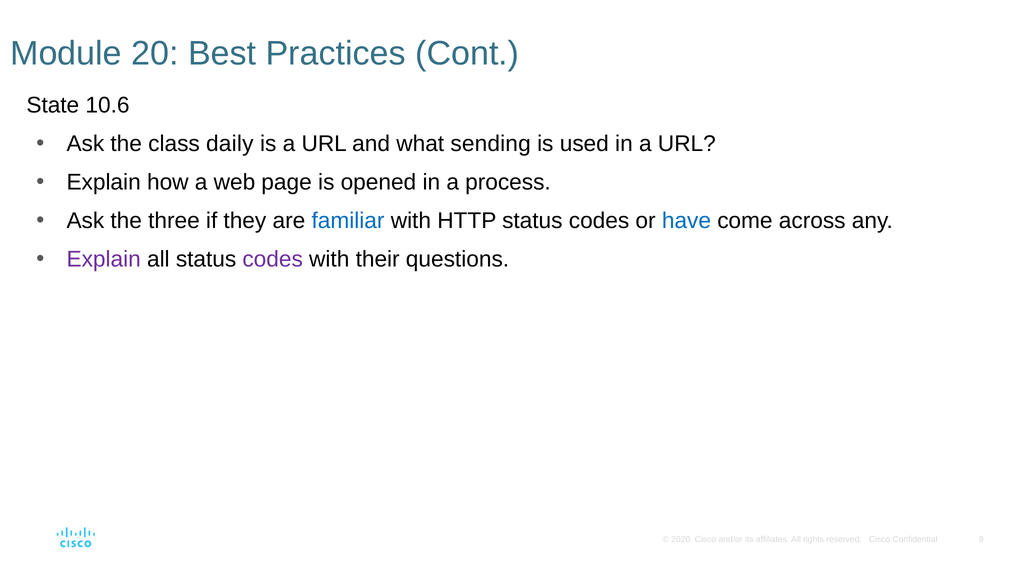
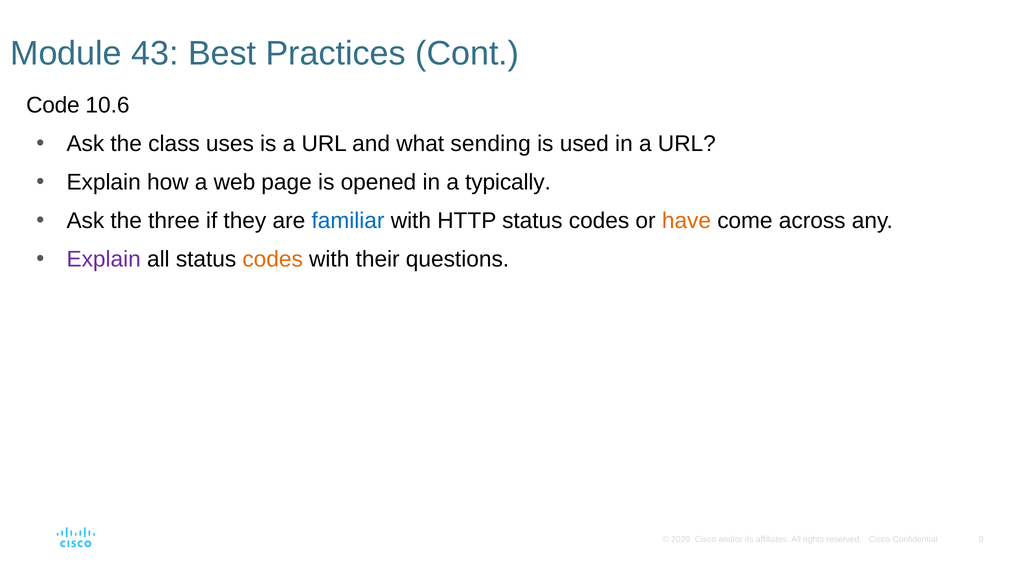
20: 20 -> 43
State: State -> Code
daily: daily -> uses
process: process -> typically
have colour: blue -> orange
codes at (273, 259) colour: purple -> orange
